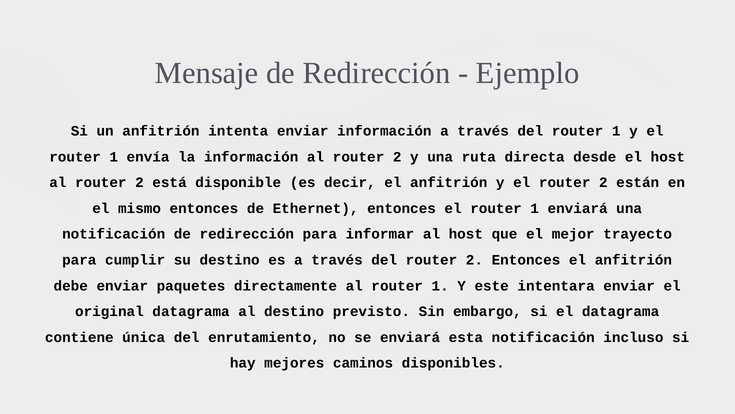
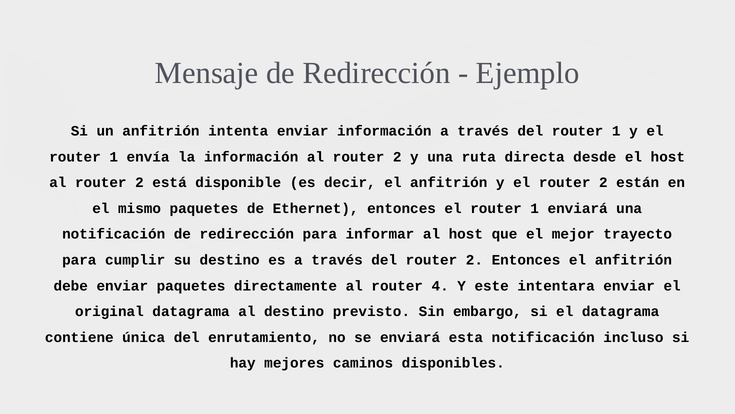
mismo entonces: entonces -> paquetes
al router 1: 1 -> 4
